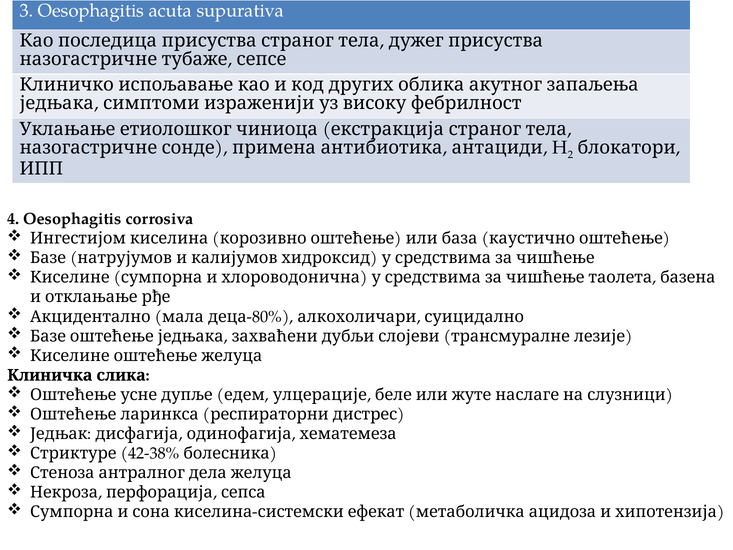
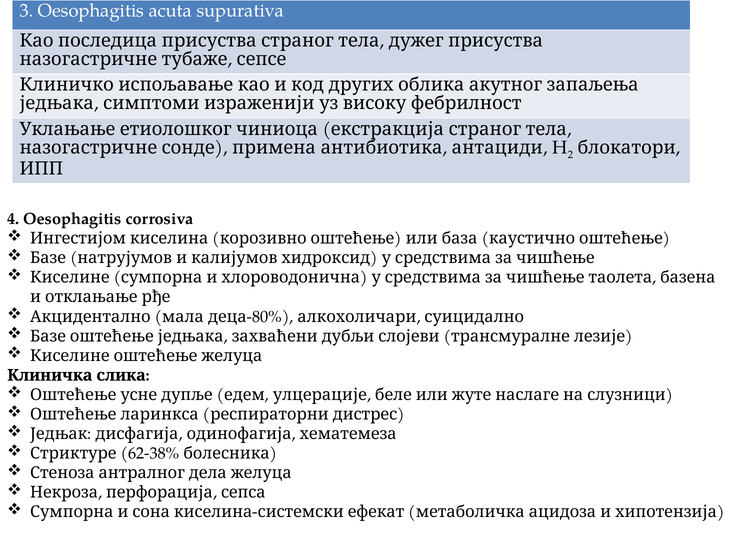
42-38%: 42-38% -> 62-38%
